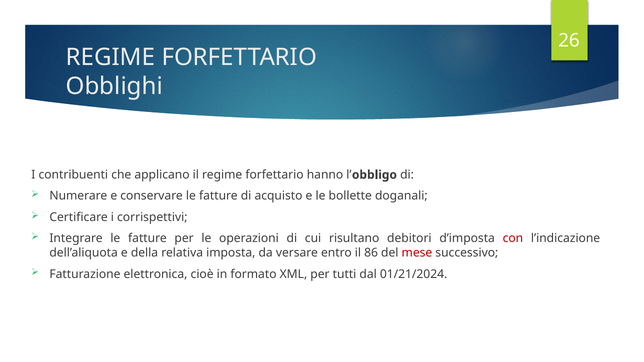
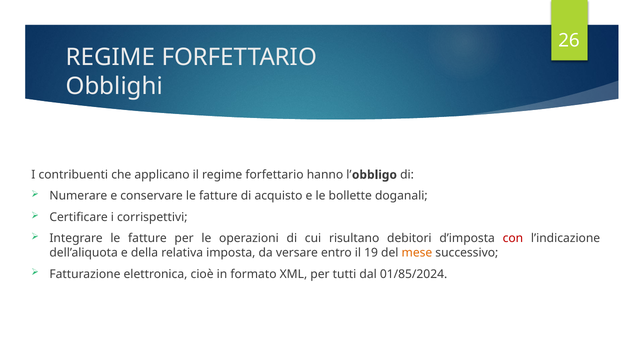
86: 86 -> 19
mese colour: red -> orange
01/21/2024: 01/21/2024 -> 01/85/2024
